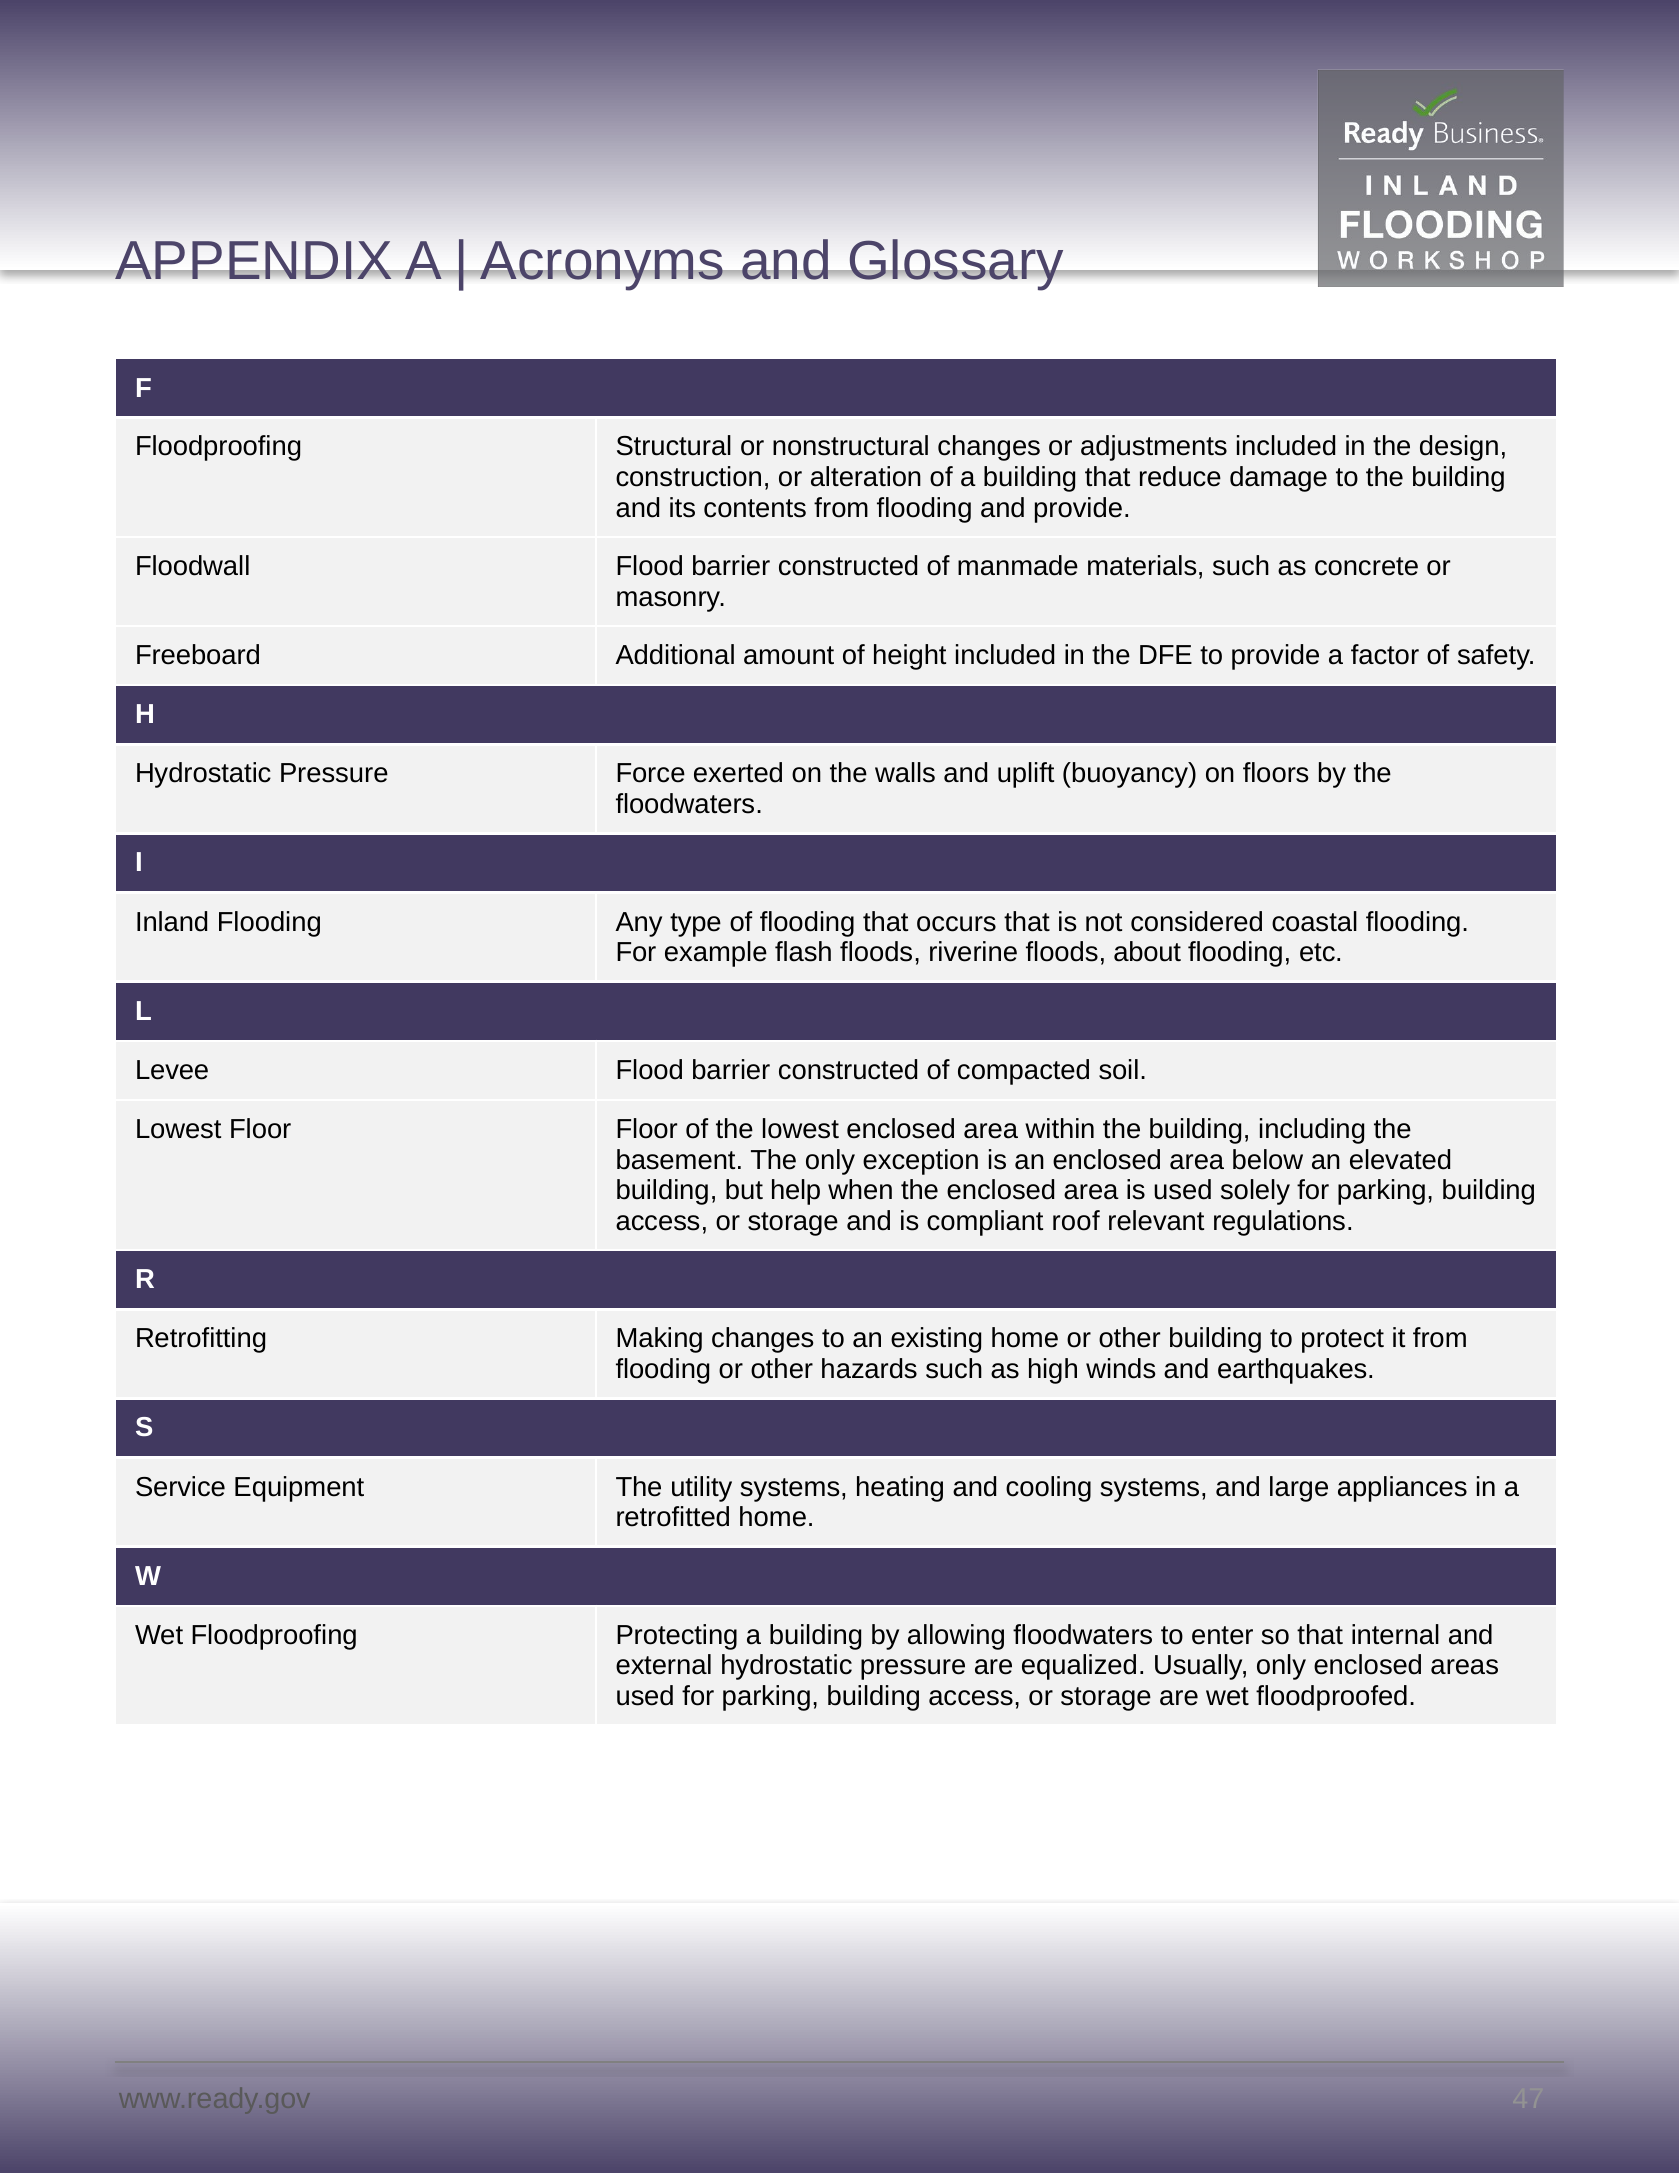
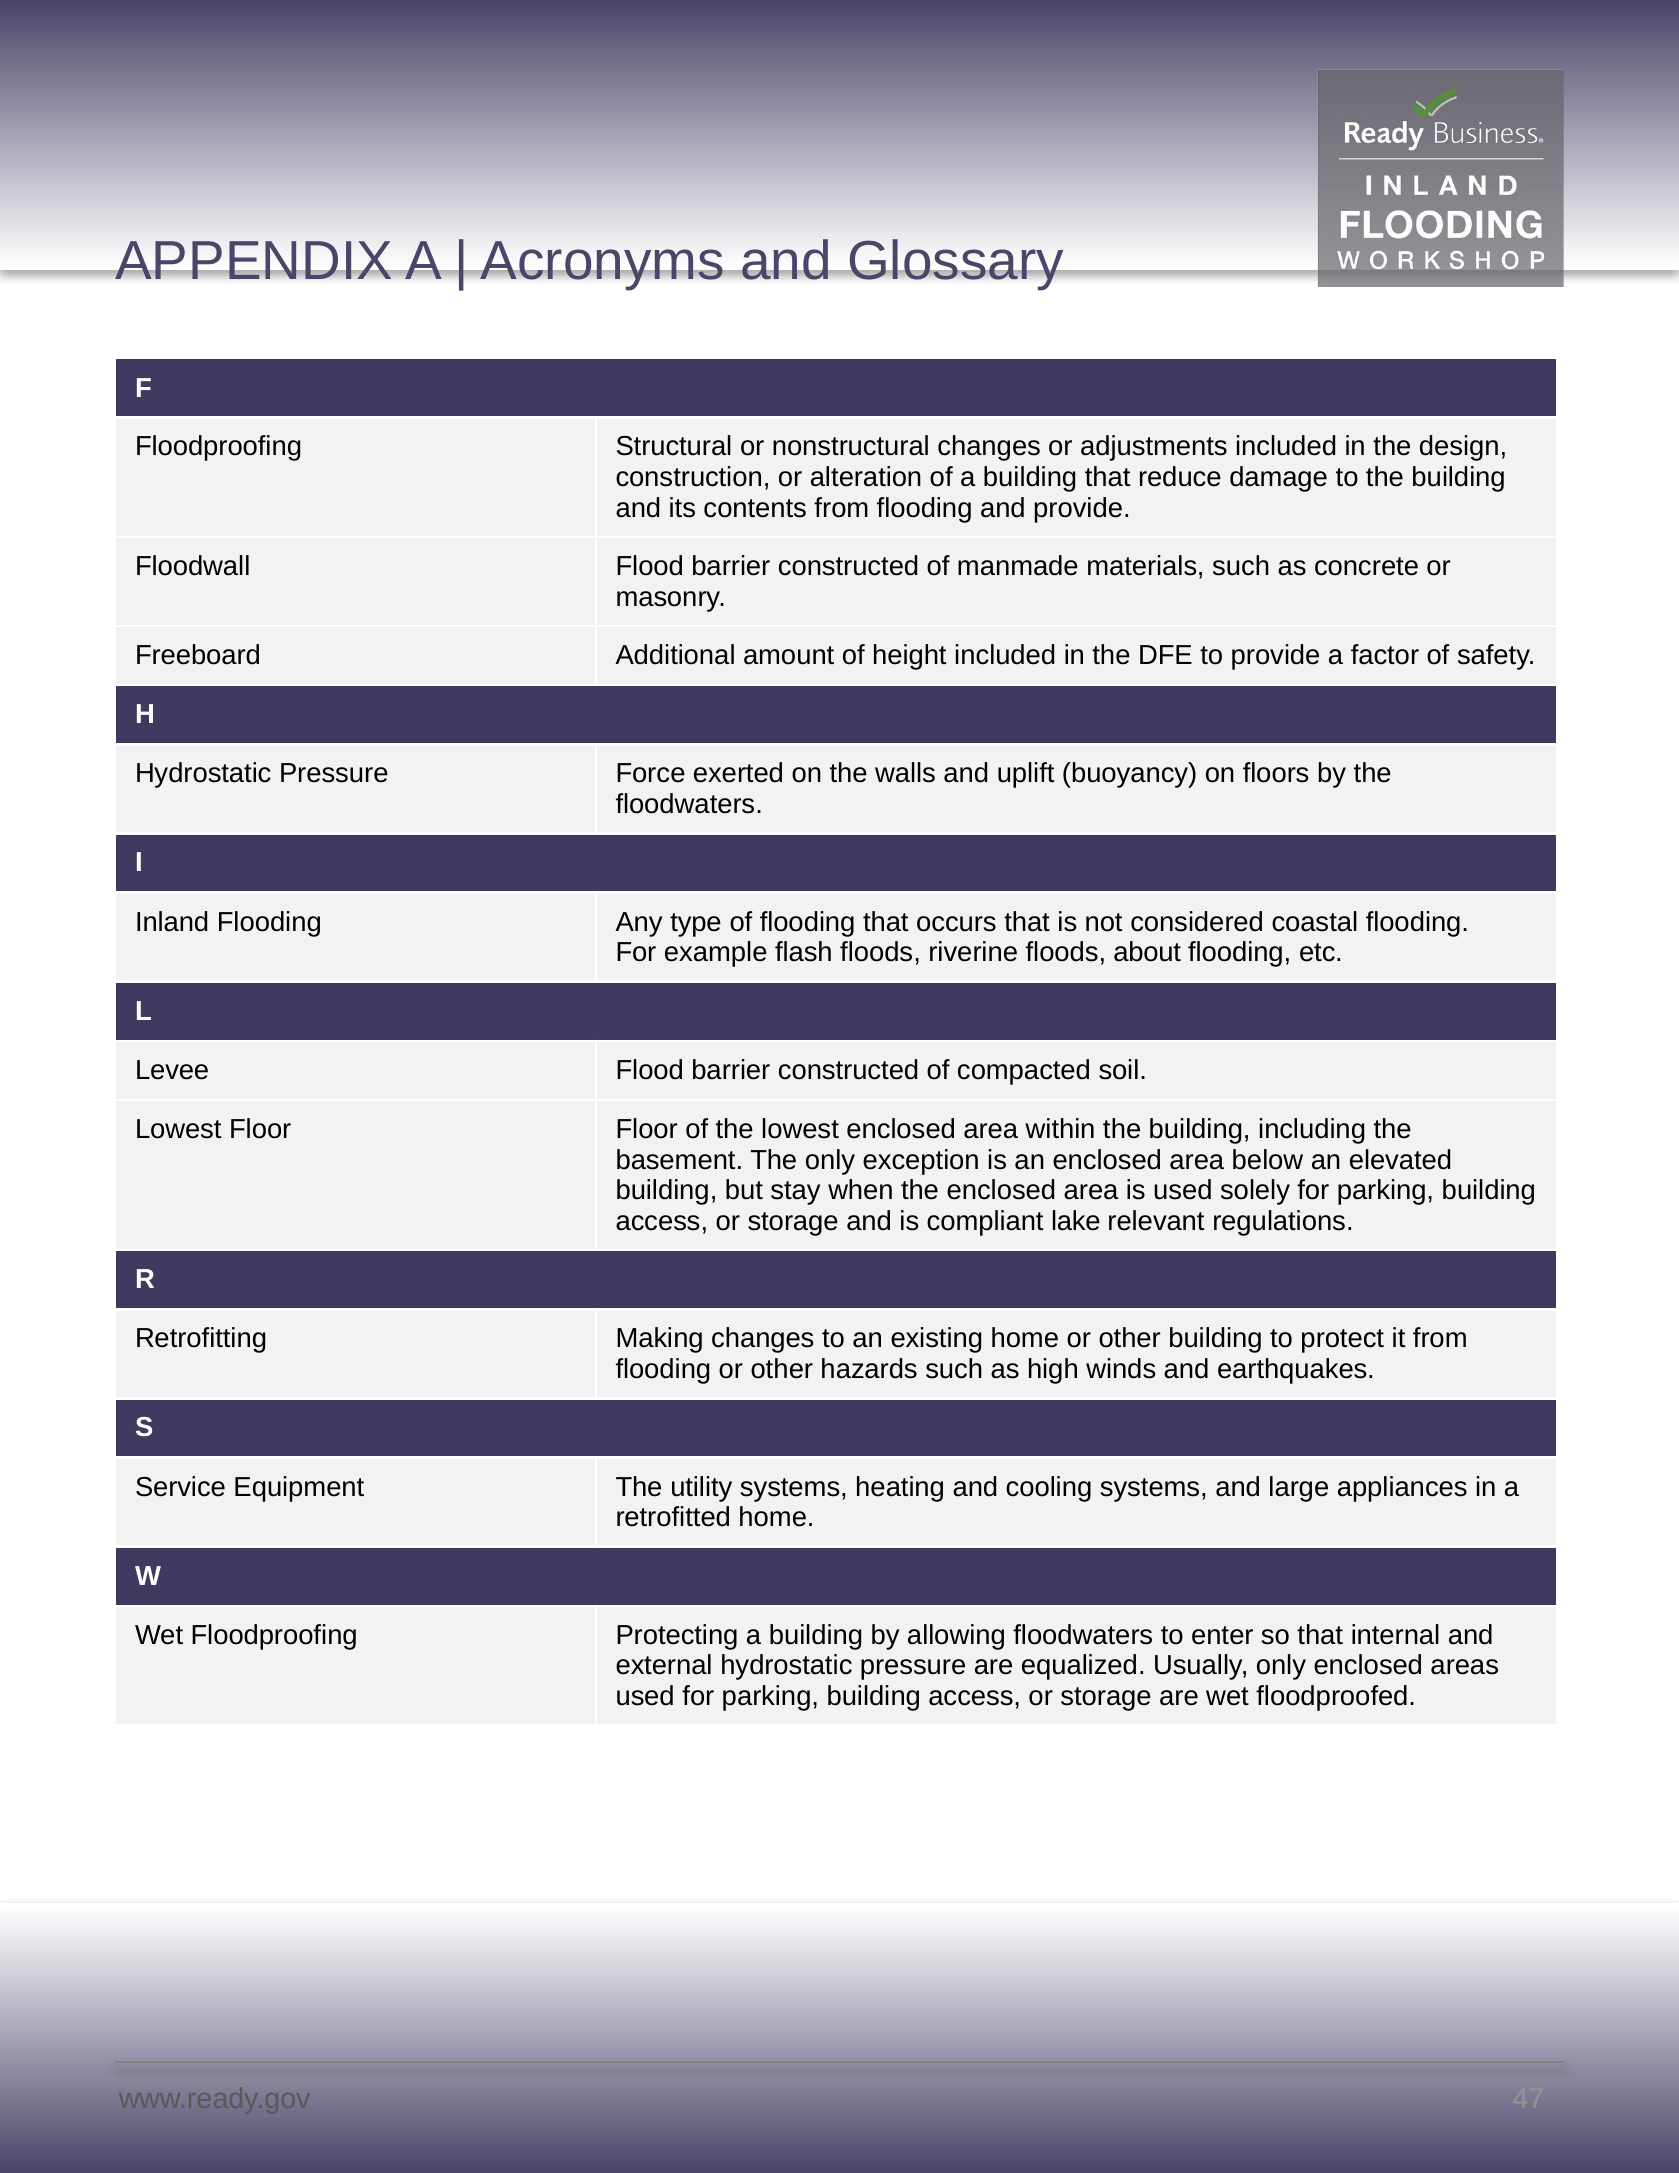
help: help -> stay
roof: roof -> lake
